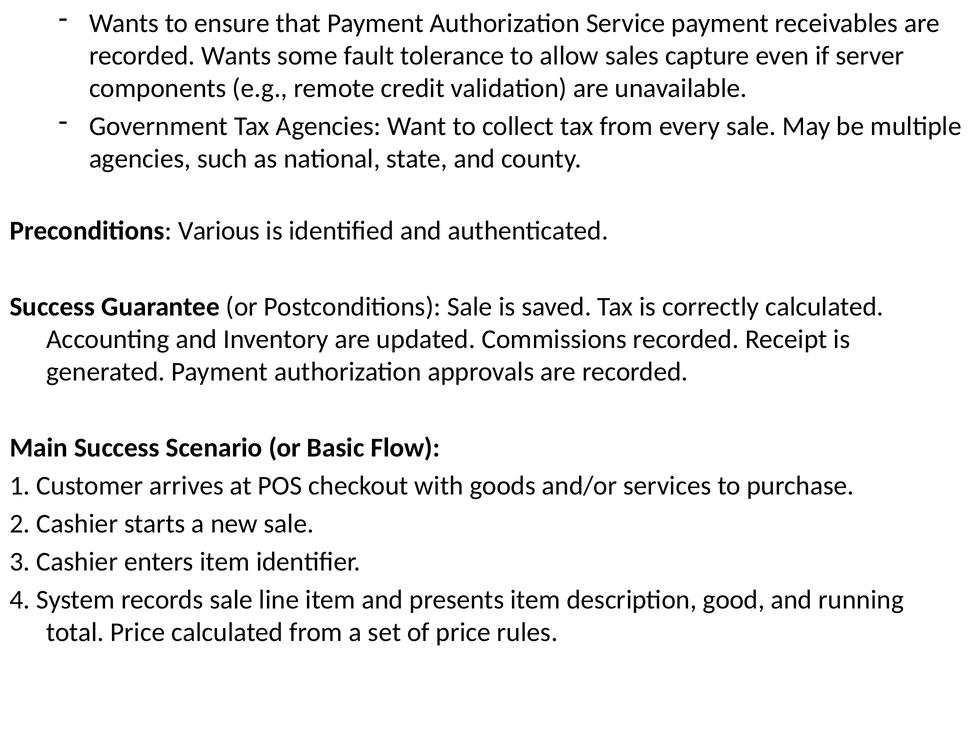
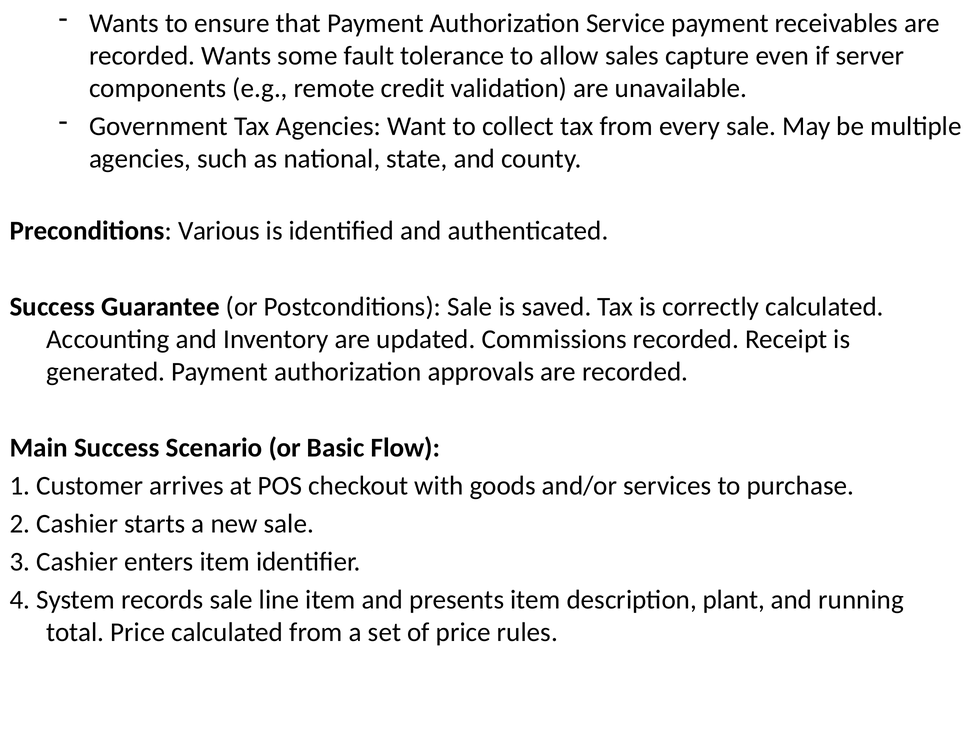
good: good -> plant
